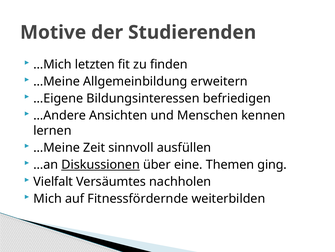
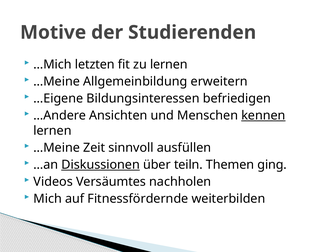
zu finden: finden -> lernen
kennen underline: none -> present
eine: eine -> teiln
Vielfalt: Vielfalt -> Videos
